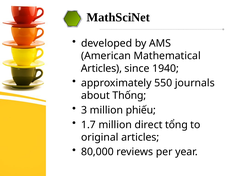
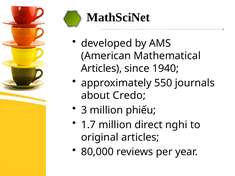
Thống: Thống -> Credo
tổng: tổng -> nghi
